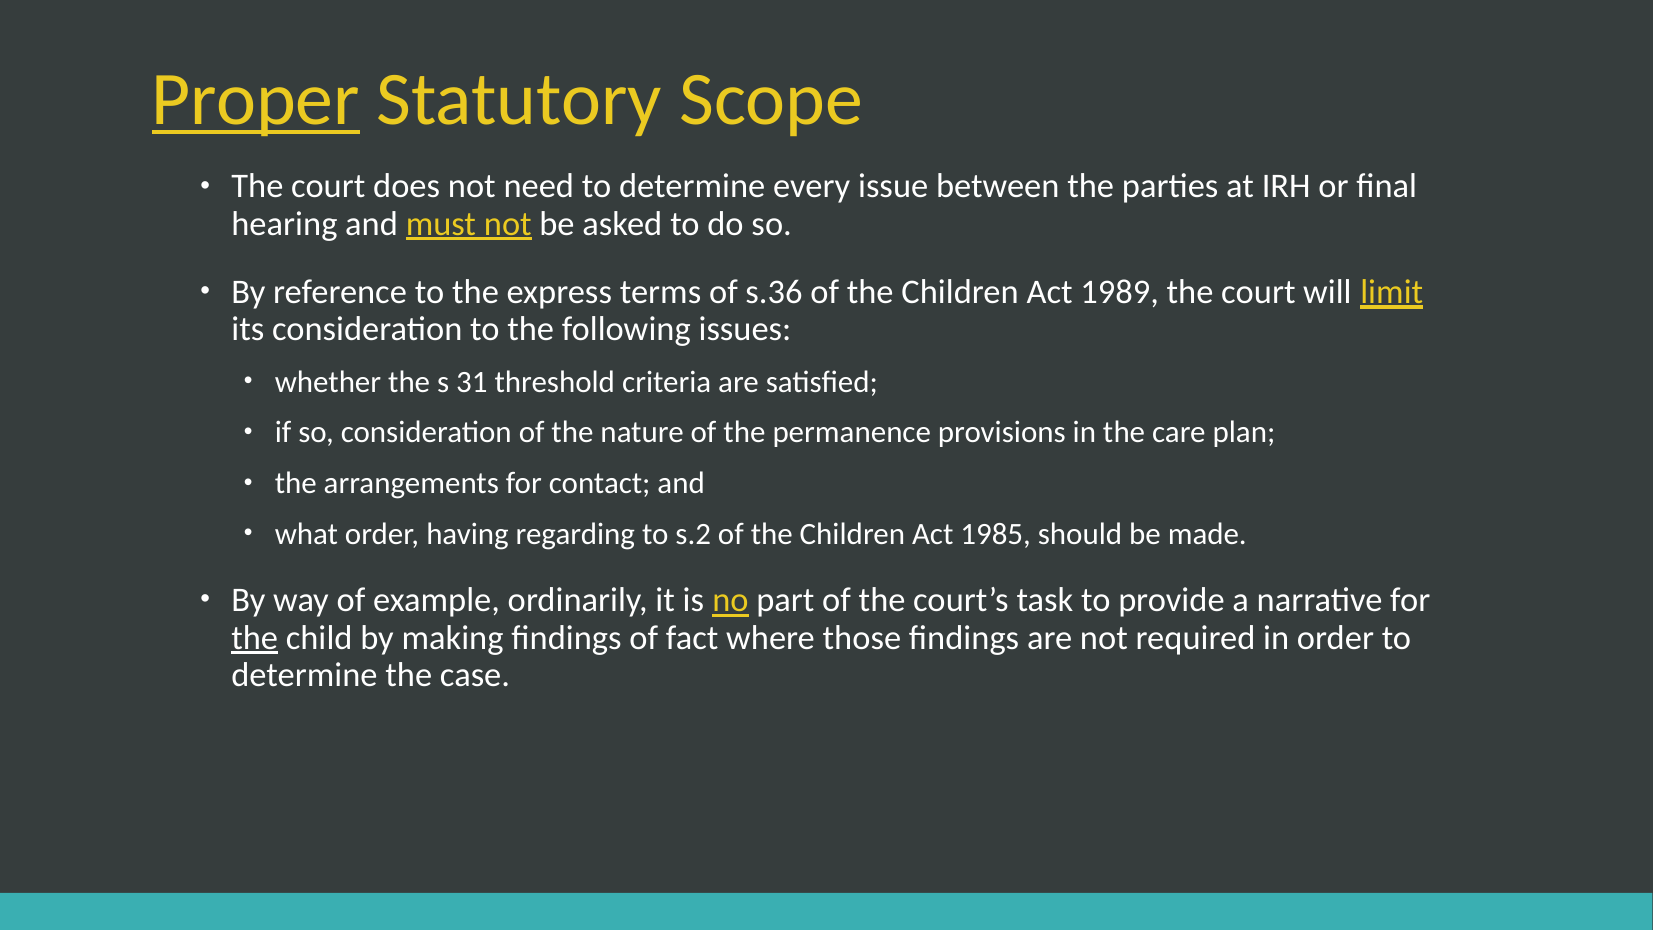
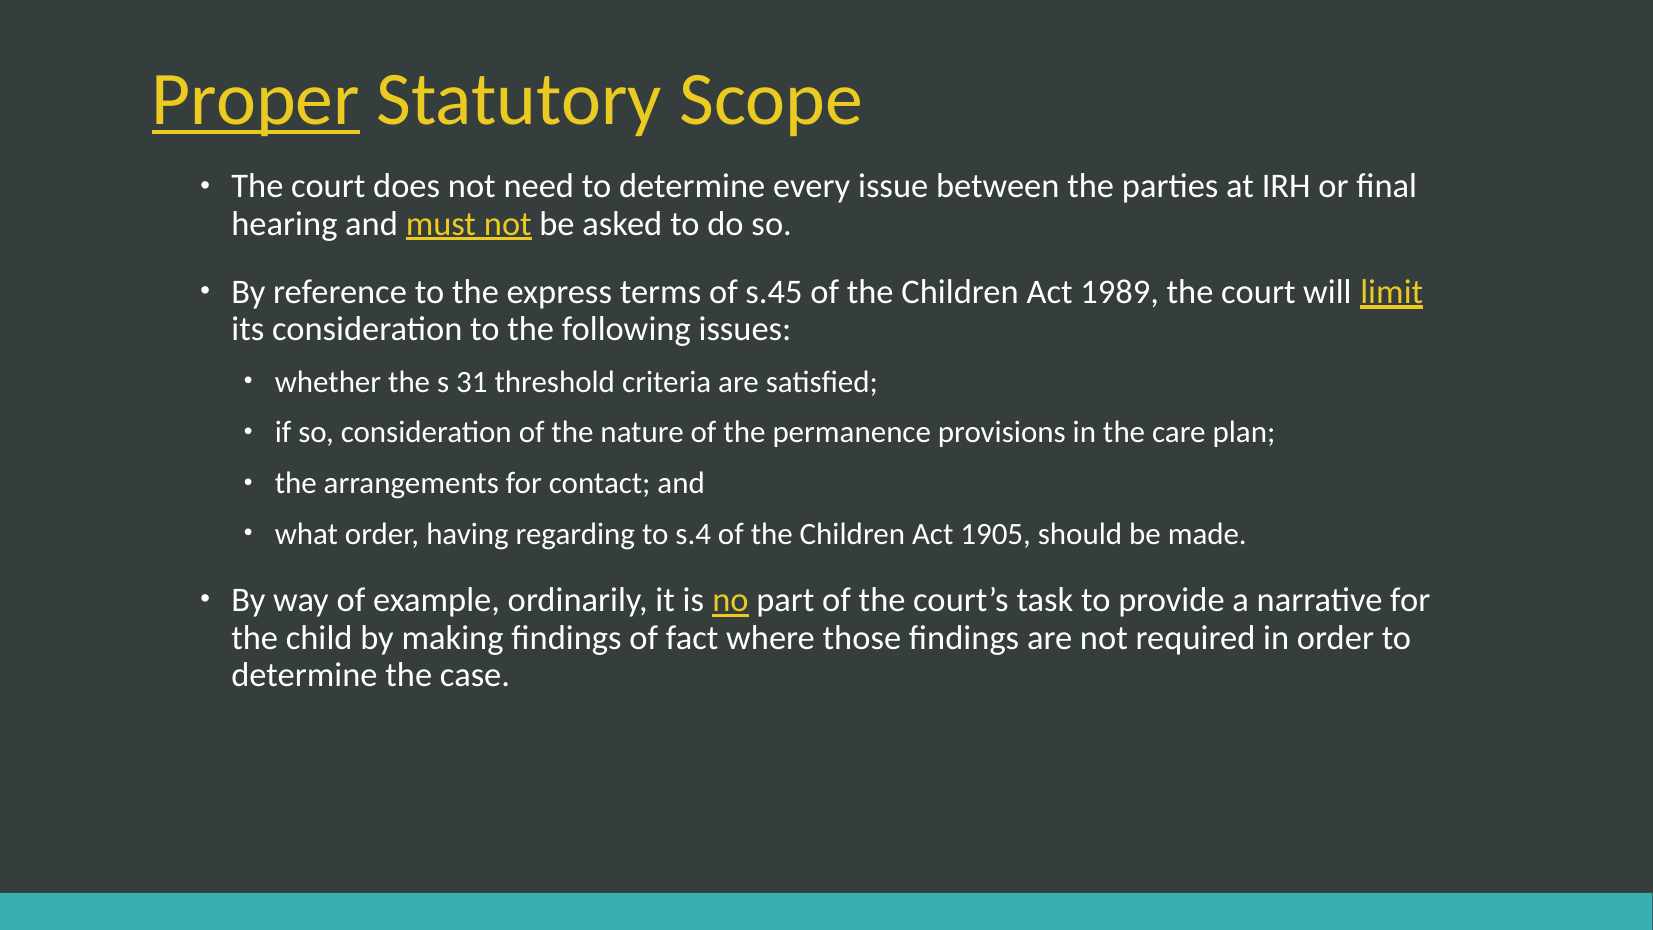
s.36: s.36 -> s.45
s.2: s.2 -> s.4
1985: 1985 -> 1905
the at (255, 638) underline: present -> none
